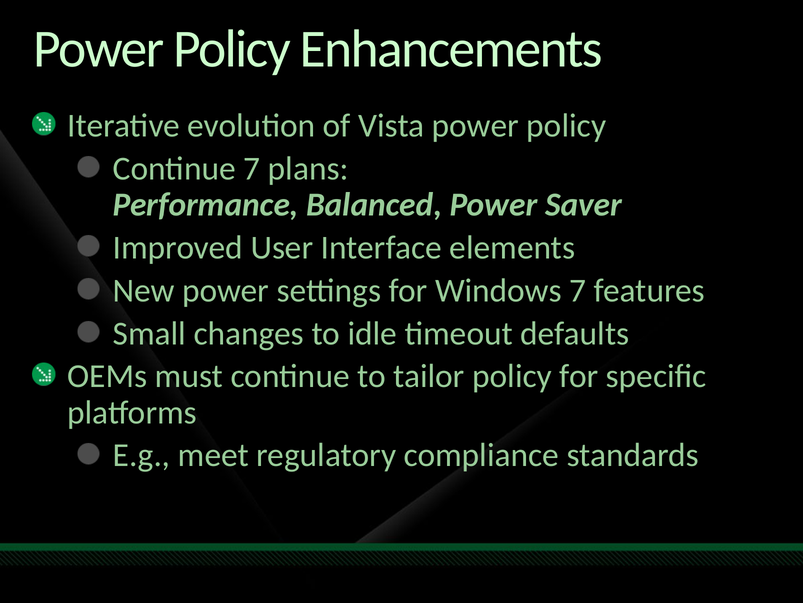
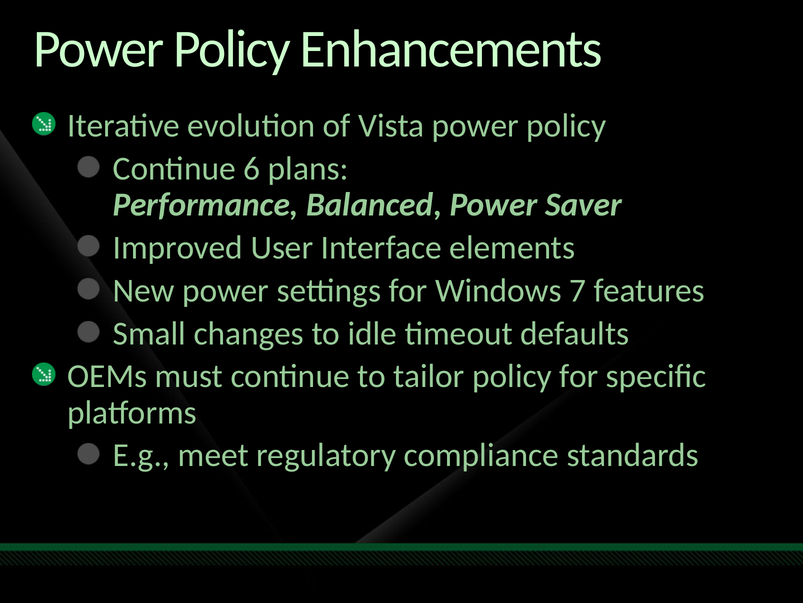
Continue 7: 7 -> 6
